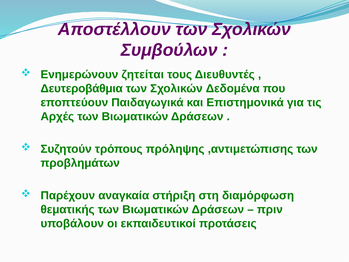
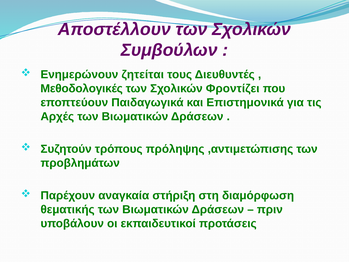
Δευτεροβάθμια: Δευτεροβάθμια -> Μεθοδολογικές
Δεδομένα: Δεδομένα -> Φροντίζει
